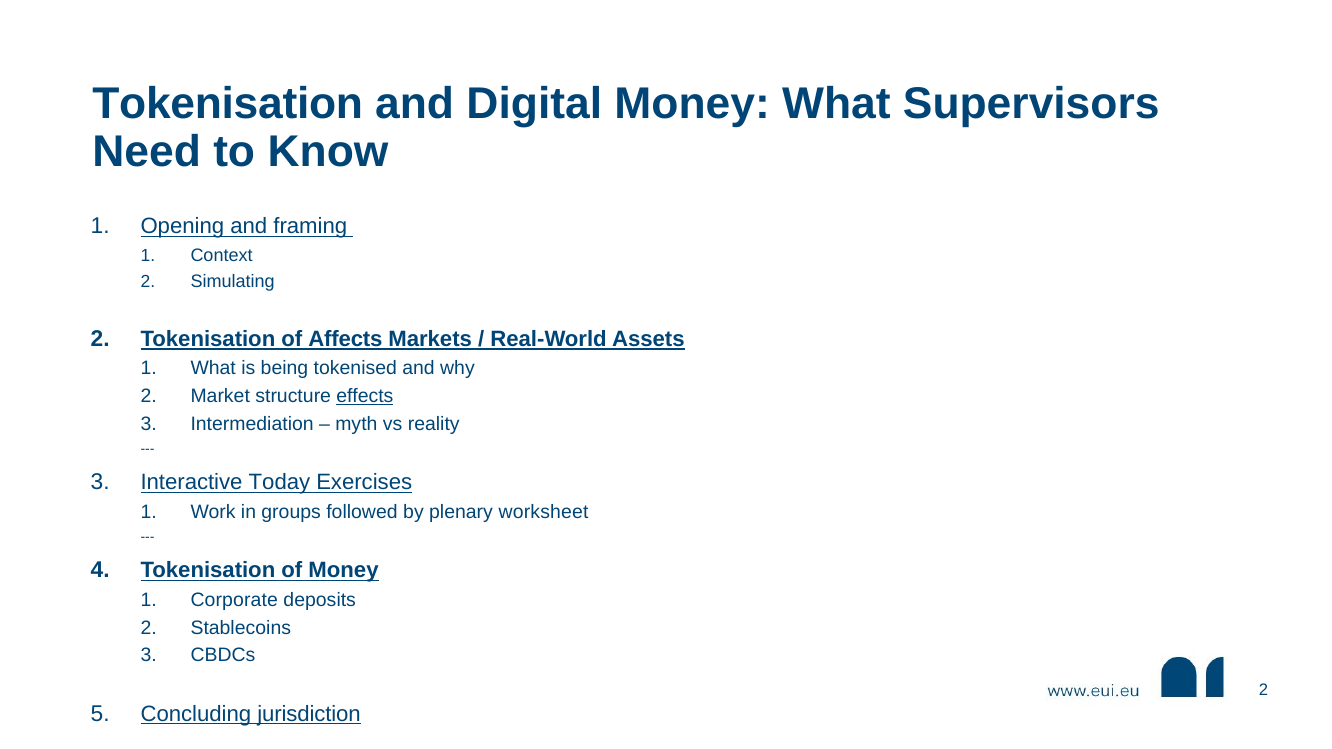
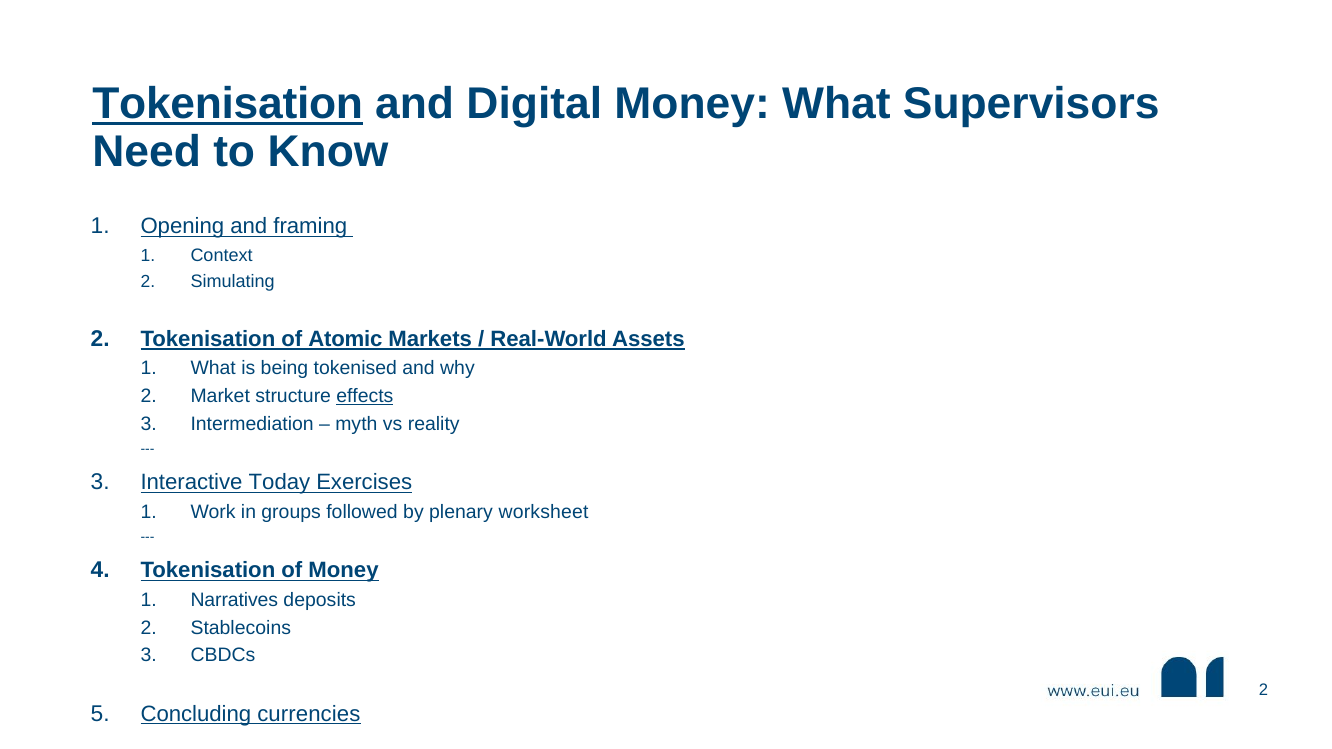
Tokenisation at (228, 104) underline: none -> present
Affects: Affects -> Atomic
Corporate: Corporate -> Narratives
jurisdiction: jurisdiction -> currencies
